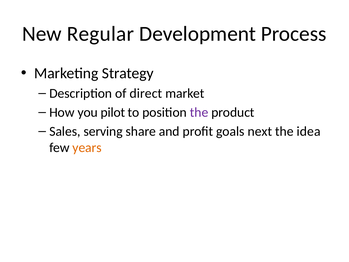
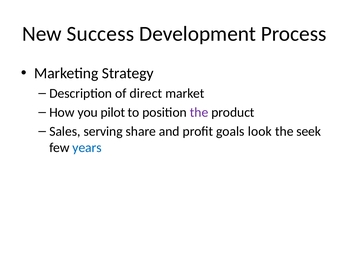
Regular: Regular -> Success
next: next -> look
idea: idea -> seek
years colour: orange -> blue
